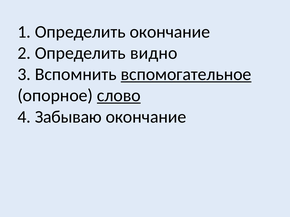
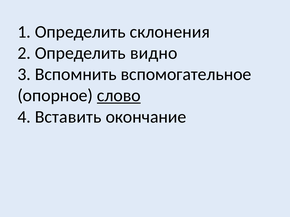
Определить окончание: окончание -> склонения
вспомогательное underline: present -> none
Забываю: Забываю -> Вставить
